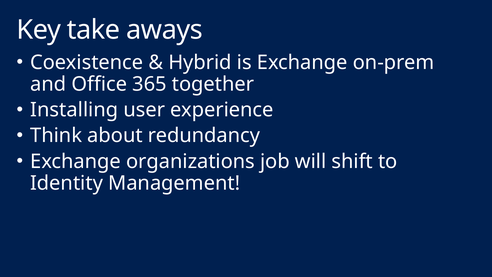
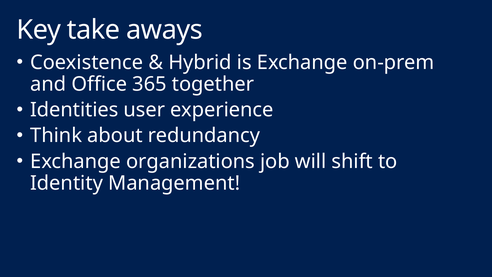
Installing: Installing -> Identities
